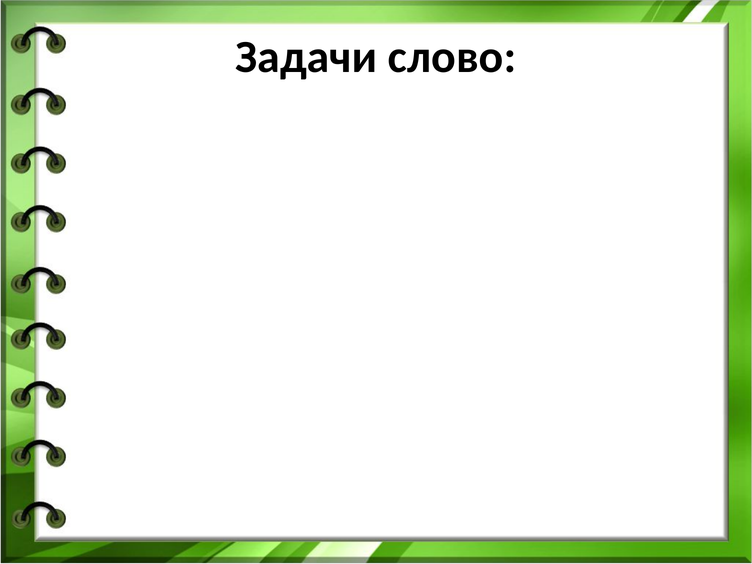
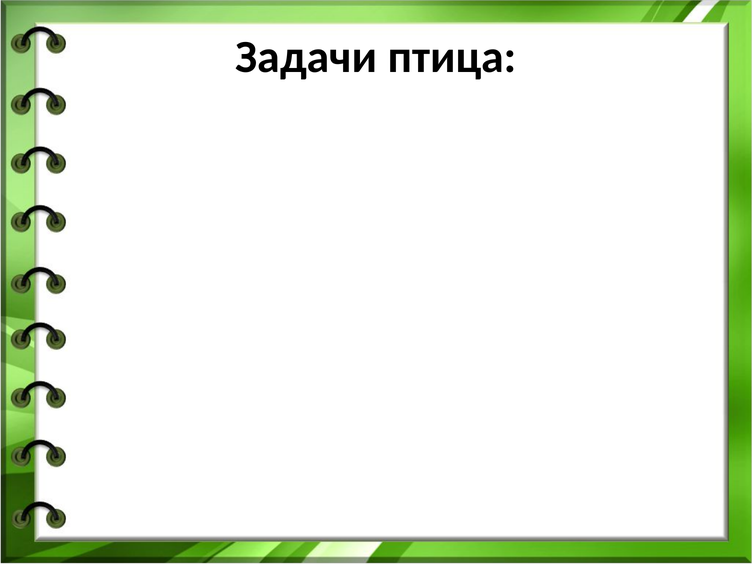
слово: слово -> птица
